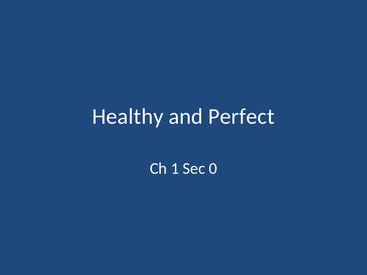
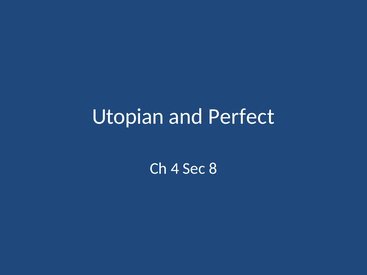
Healthy: Healthy -> Utopian
1: 1 -> 4
0: 0 -> 8
